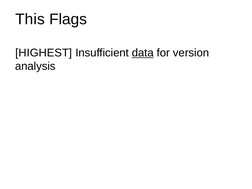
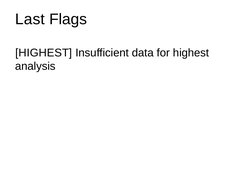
This: This -> Last
data underline: present -> none
for version: version -> highest
